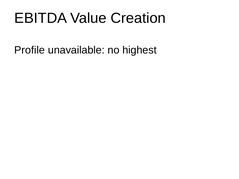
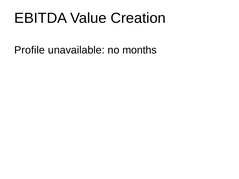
highest: highest -> months
